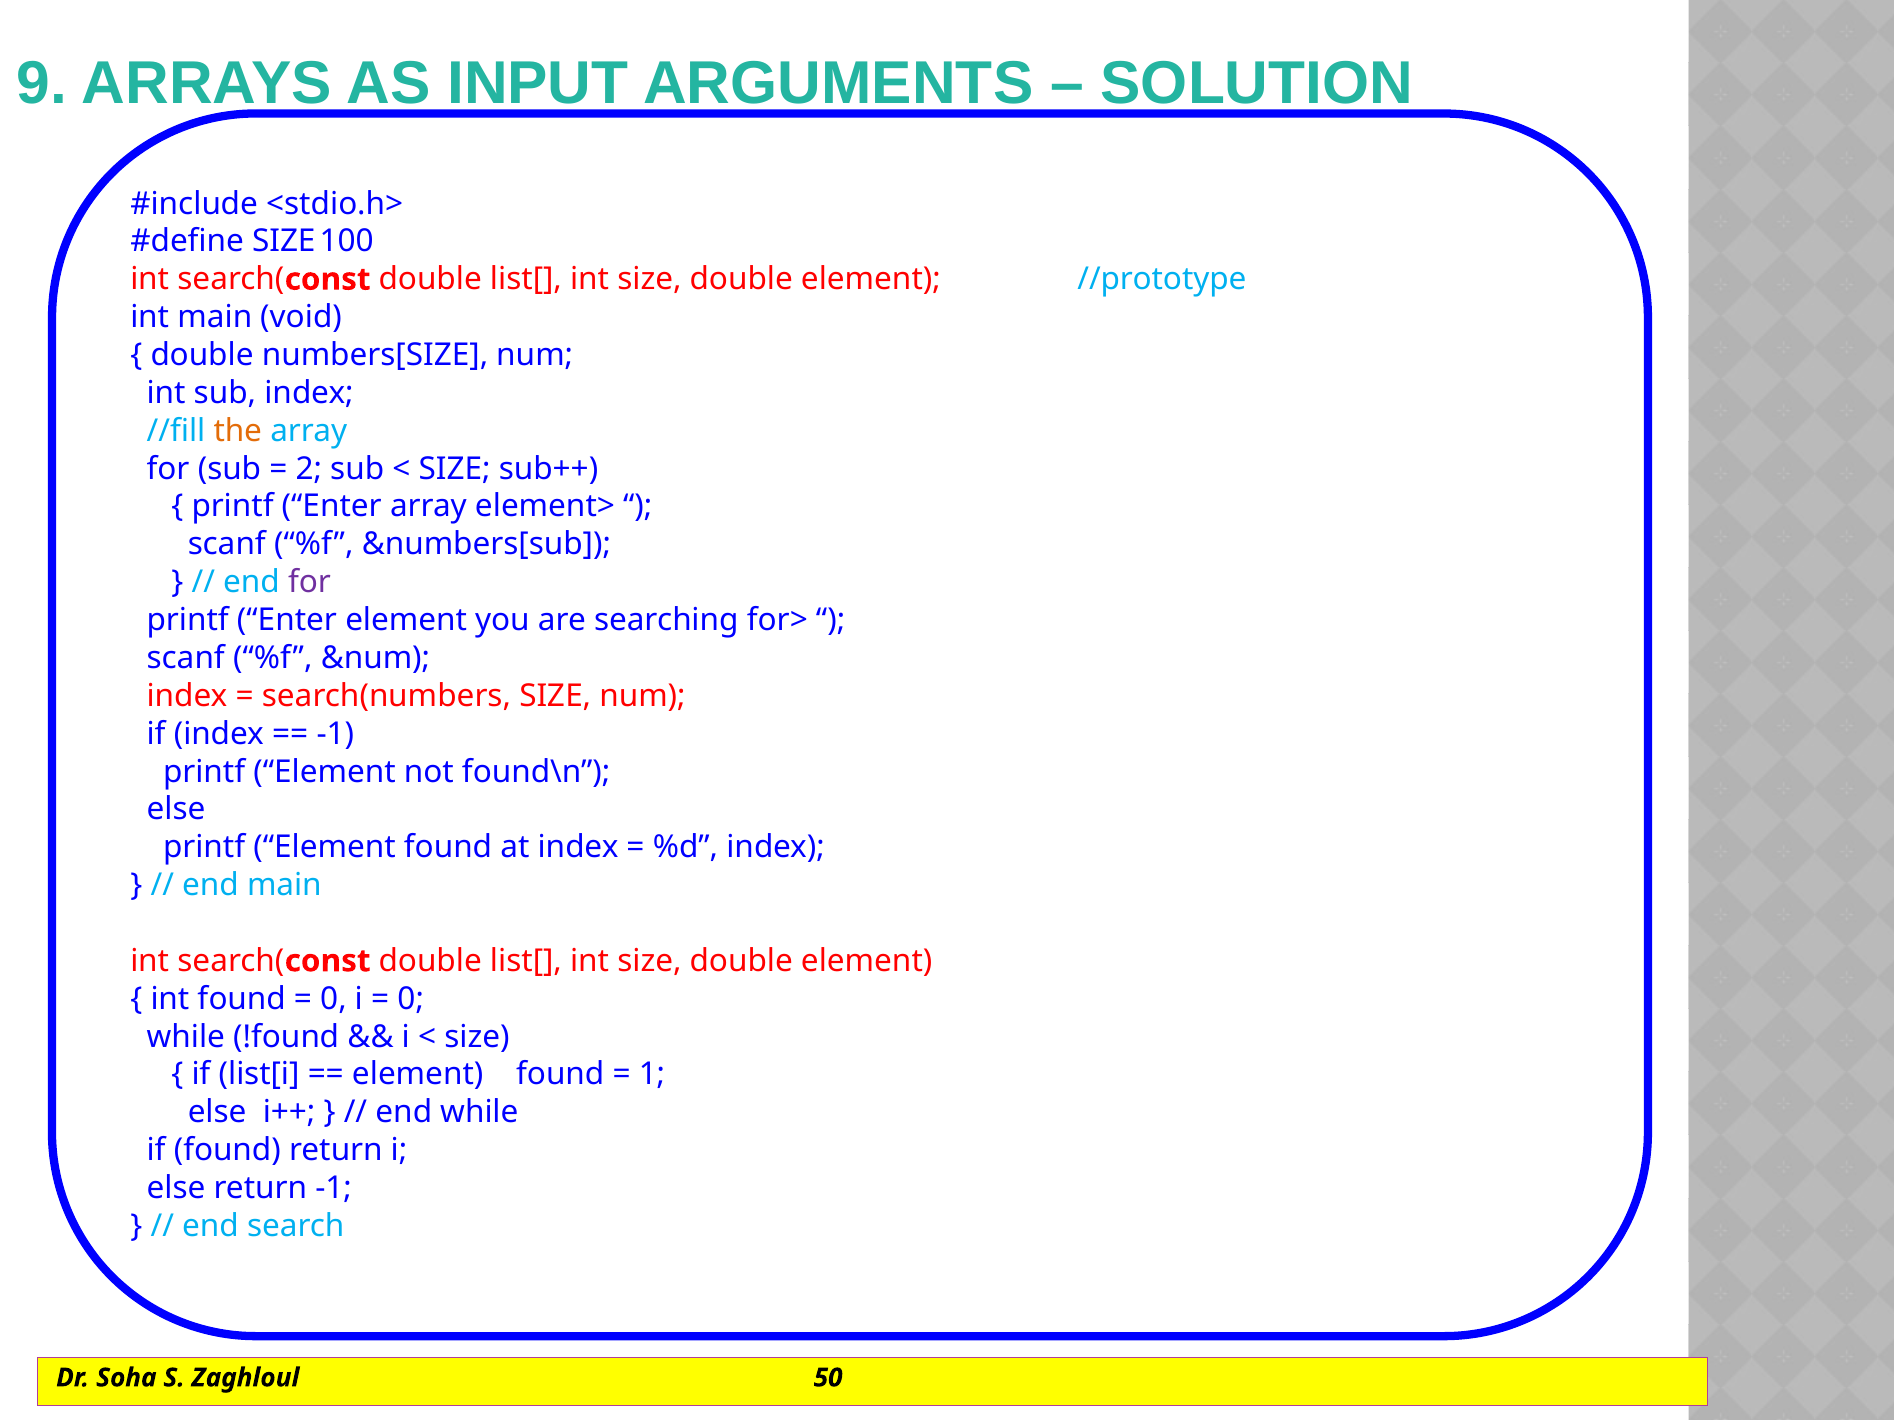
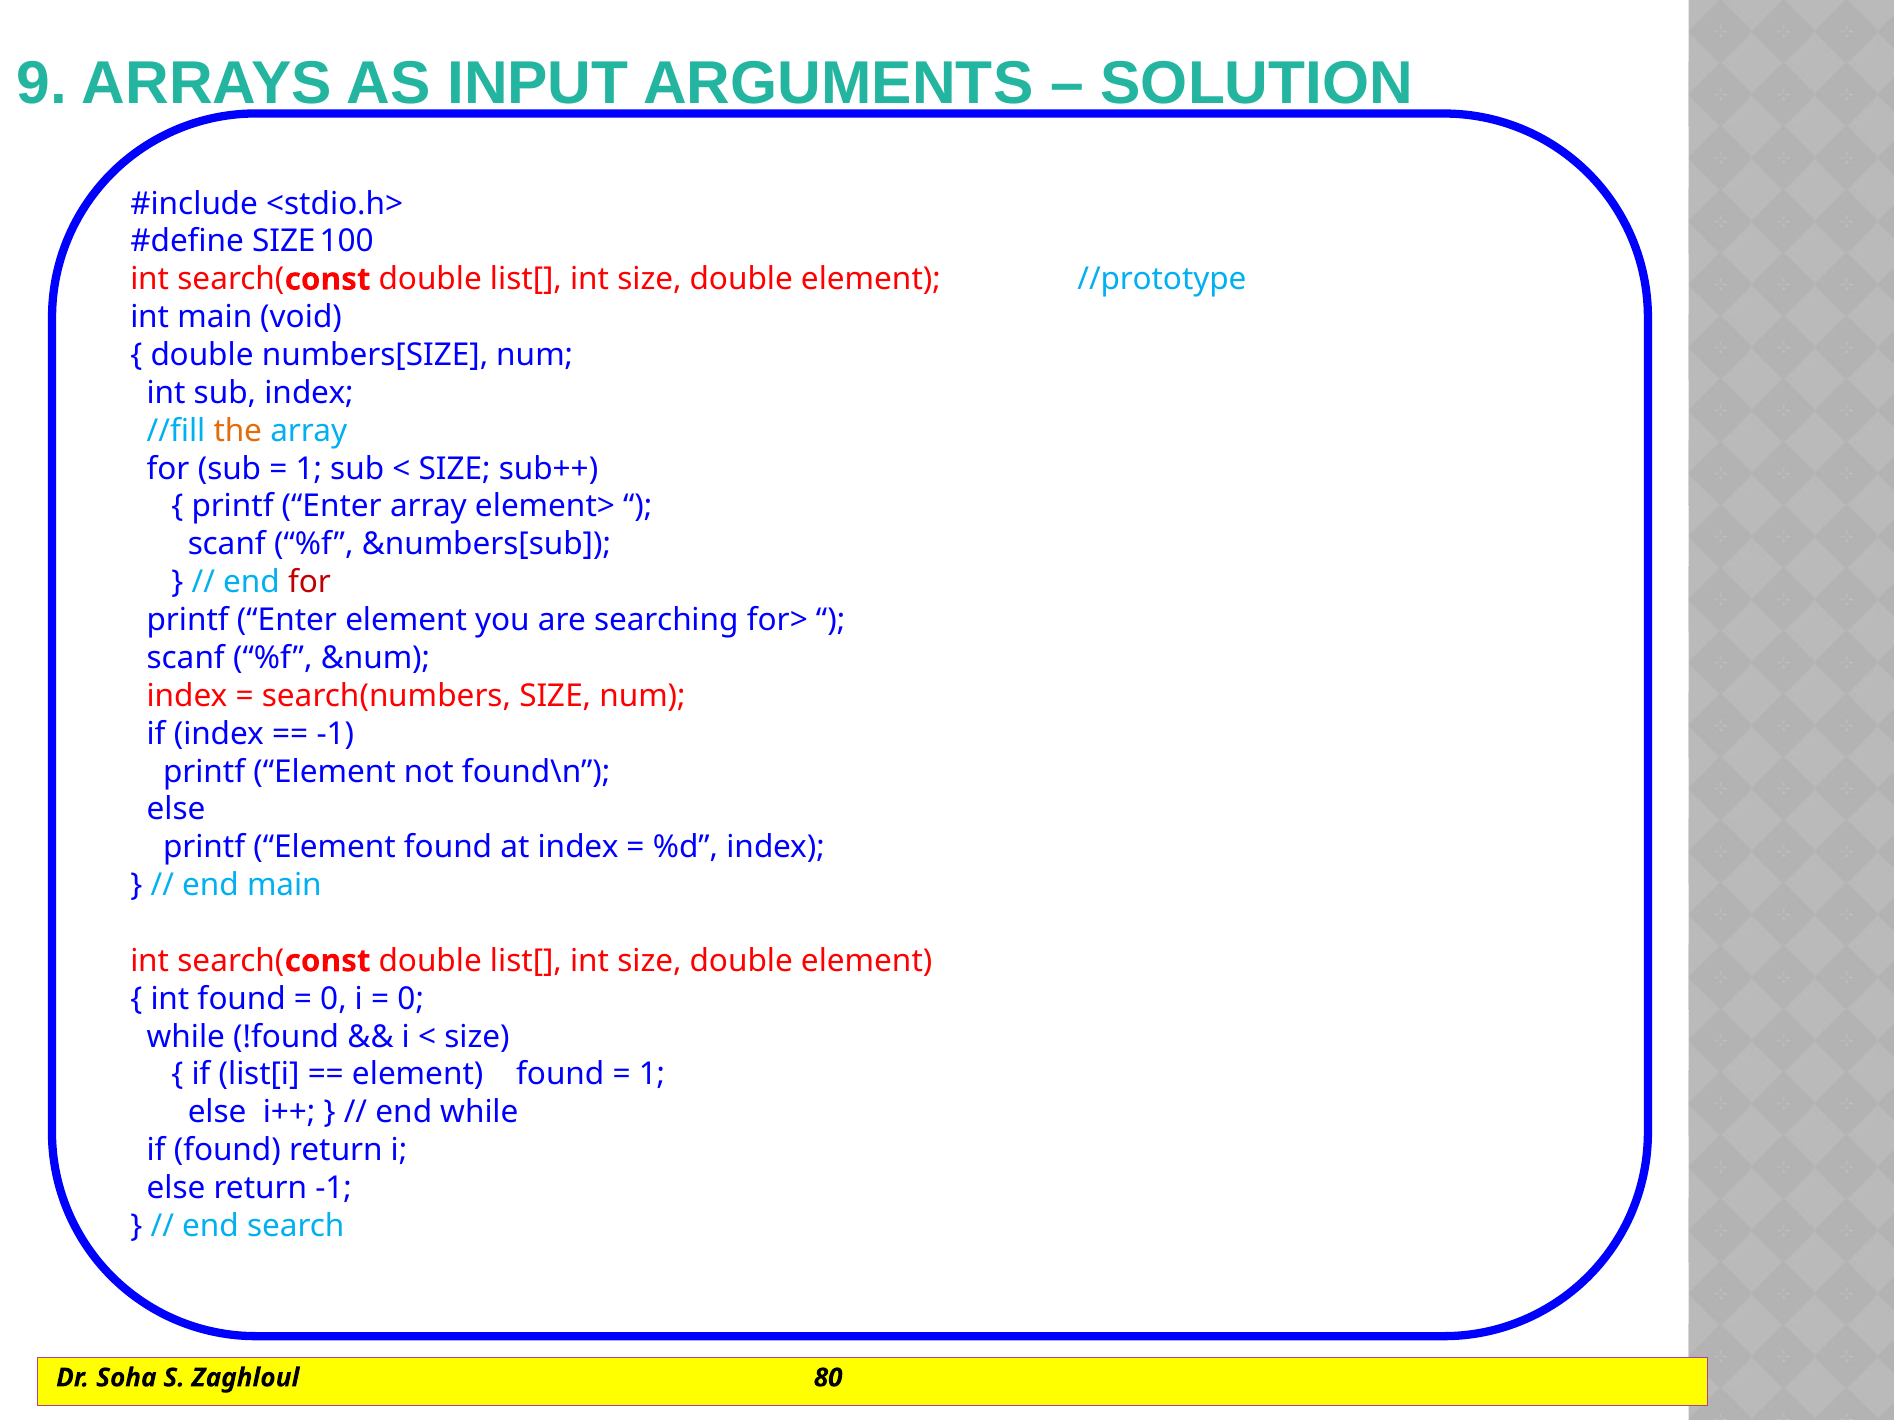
2 at (309, 469): 2 -> 1
for at (310, 582) colour: purple -> red
50: 50 -> 80
